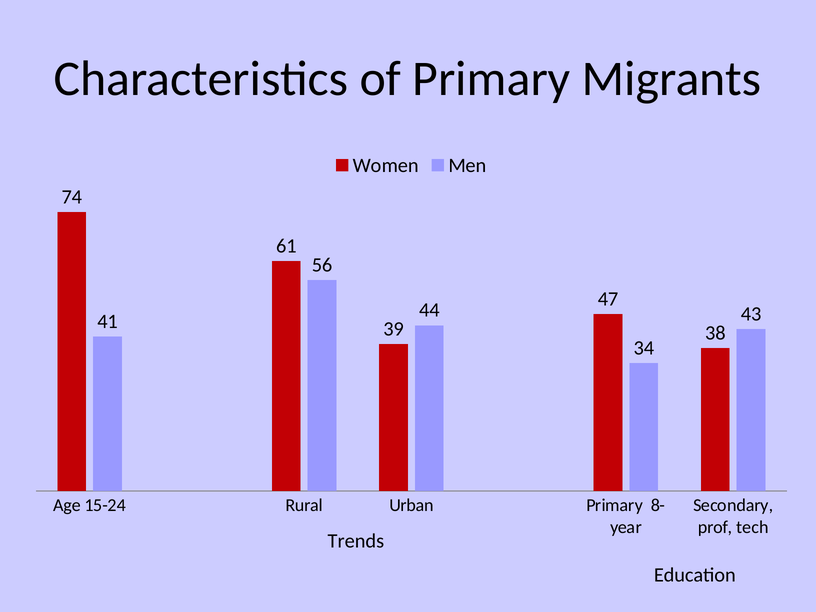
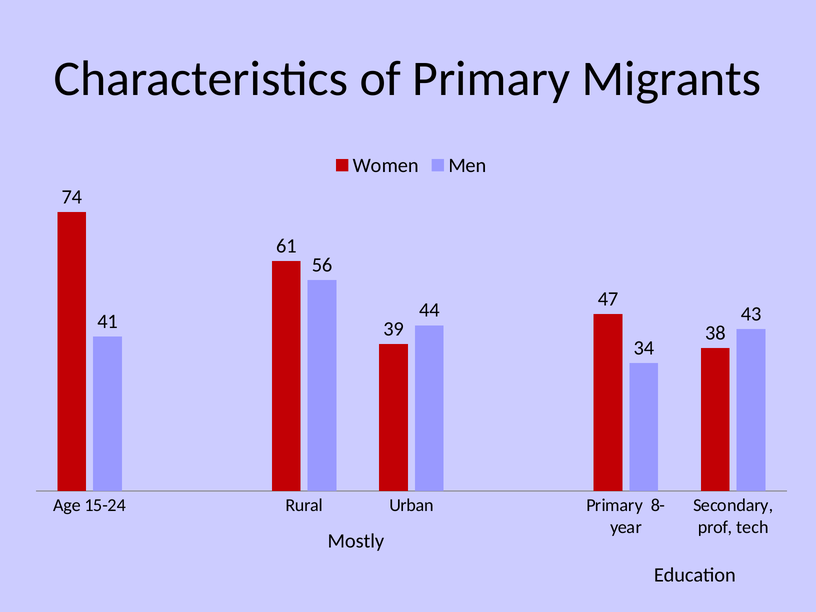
Trends: Trends -> Mostly
